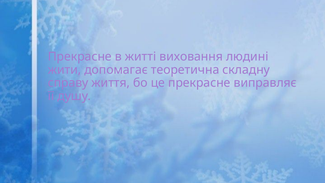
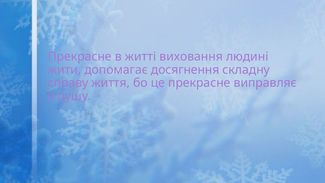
теоретична: теоретична -> досягнення
